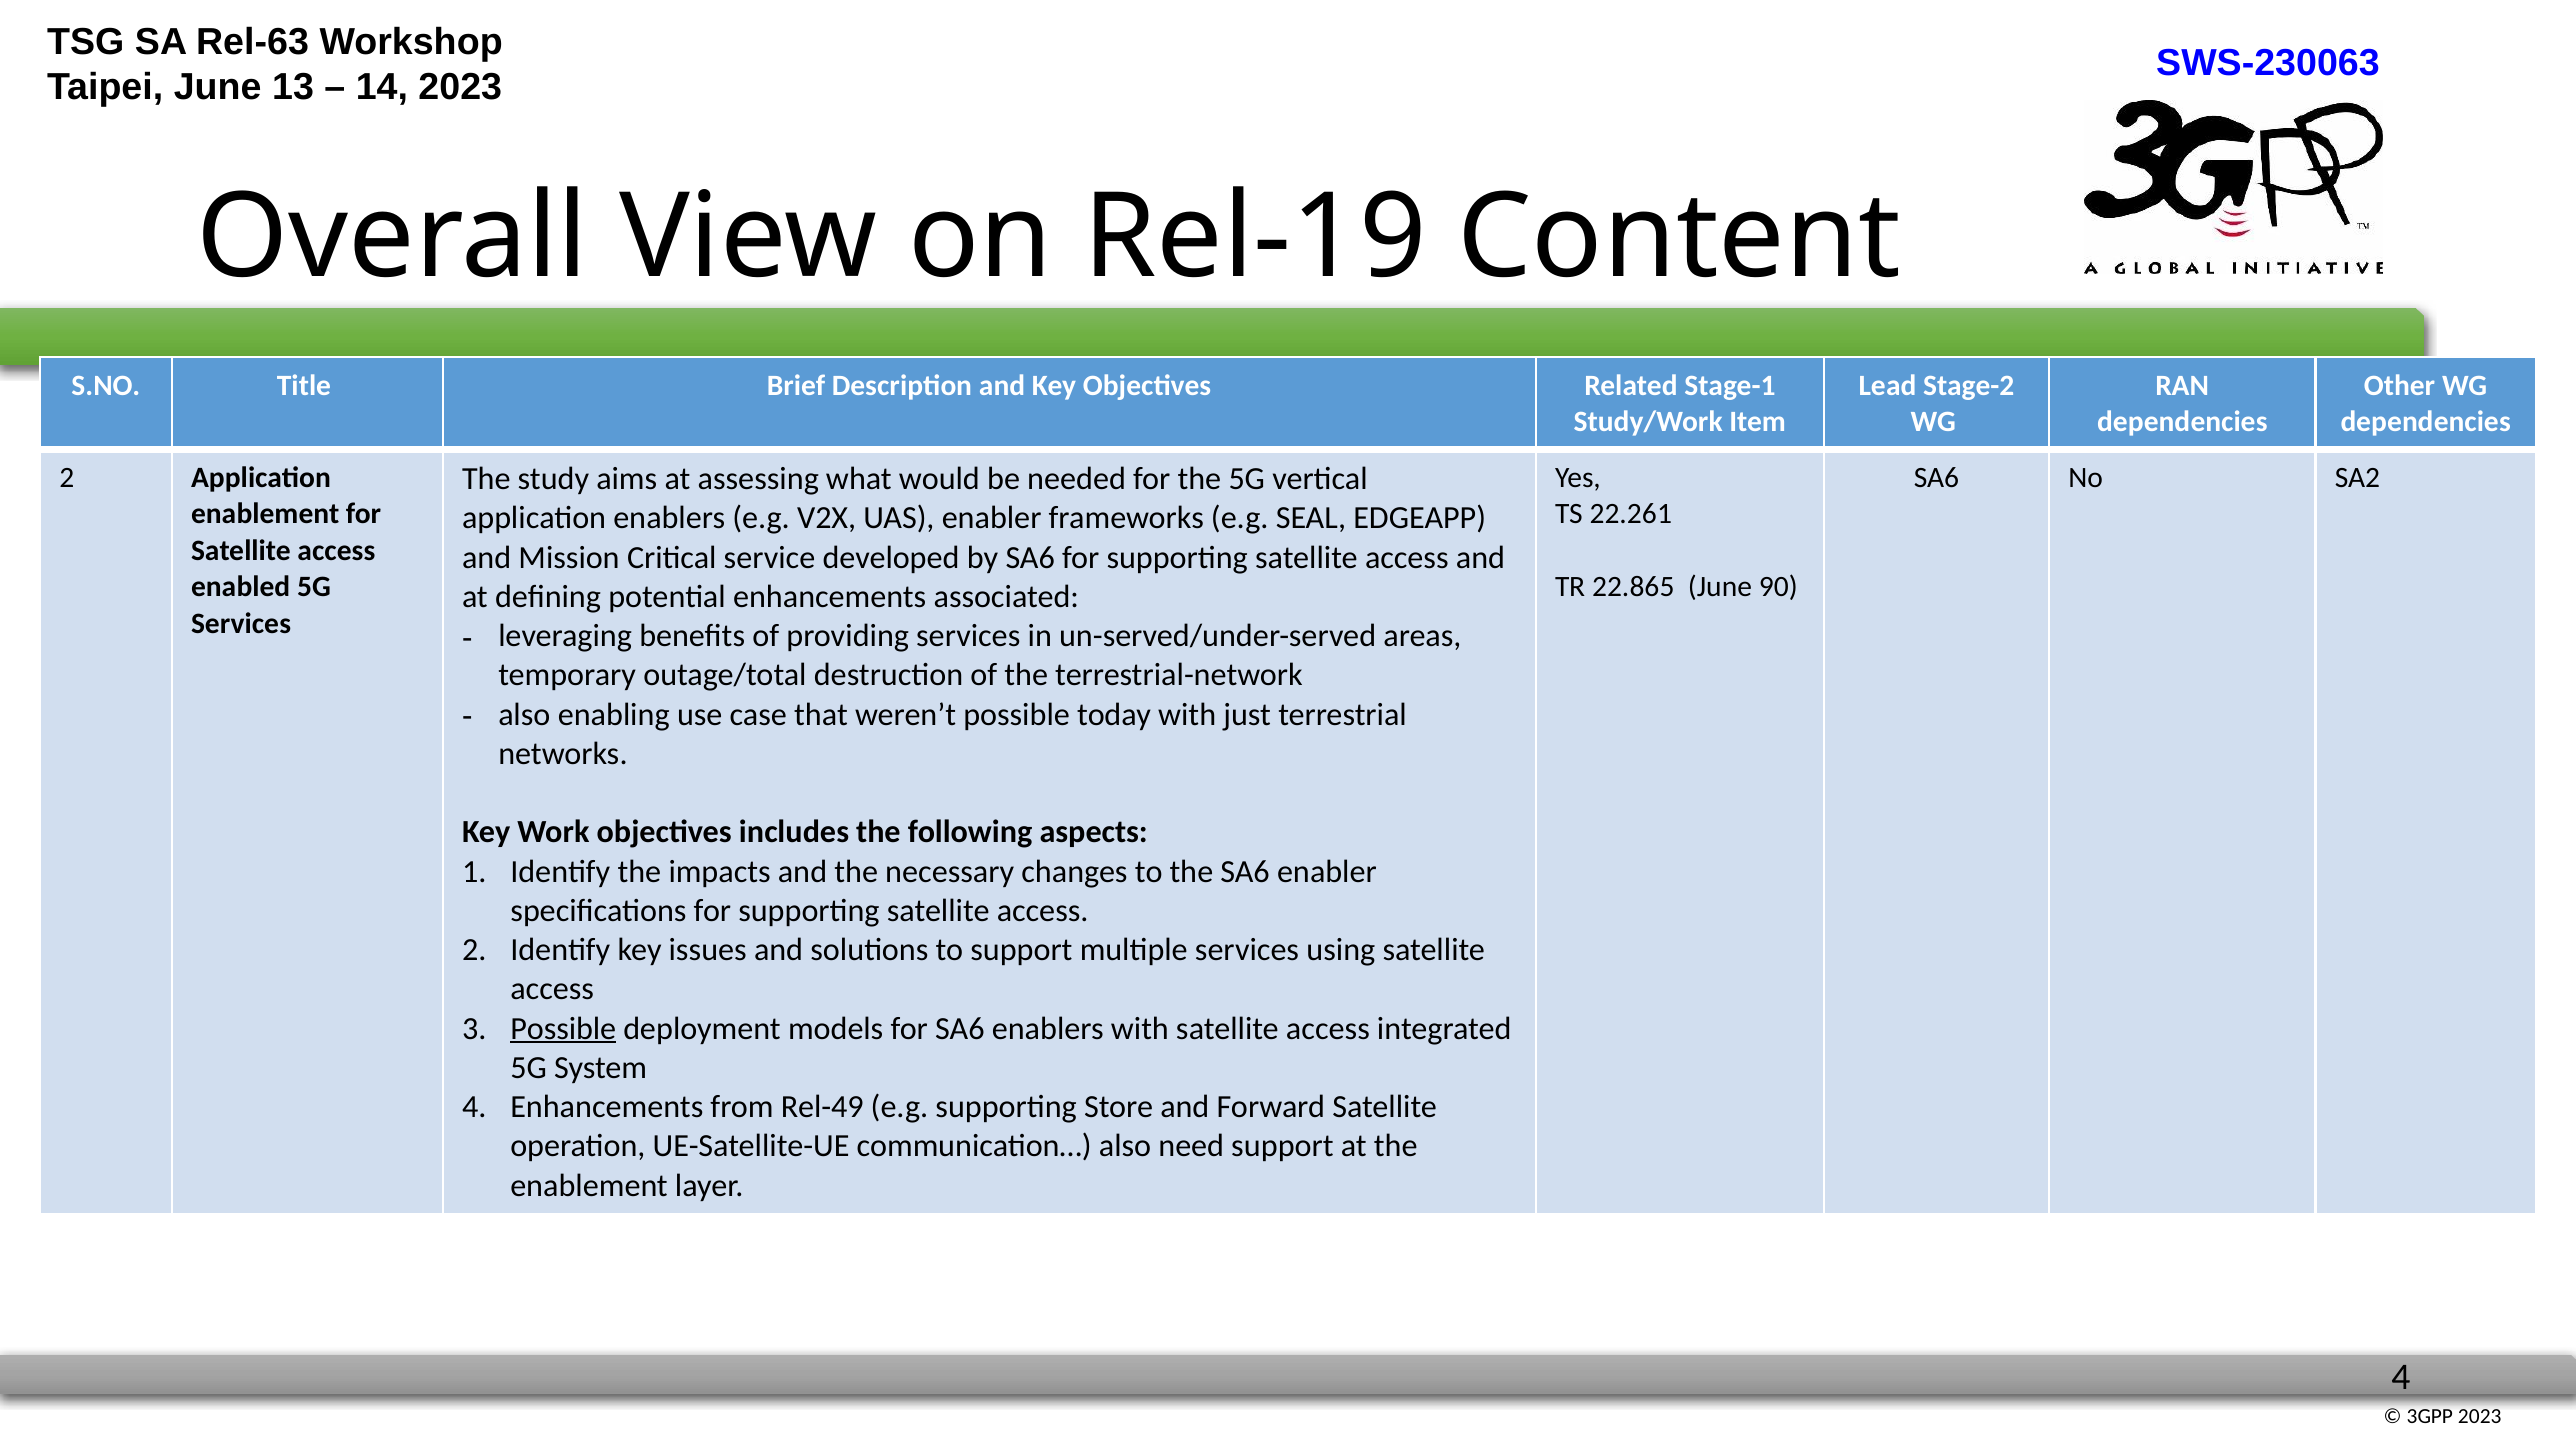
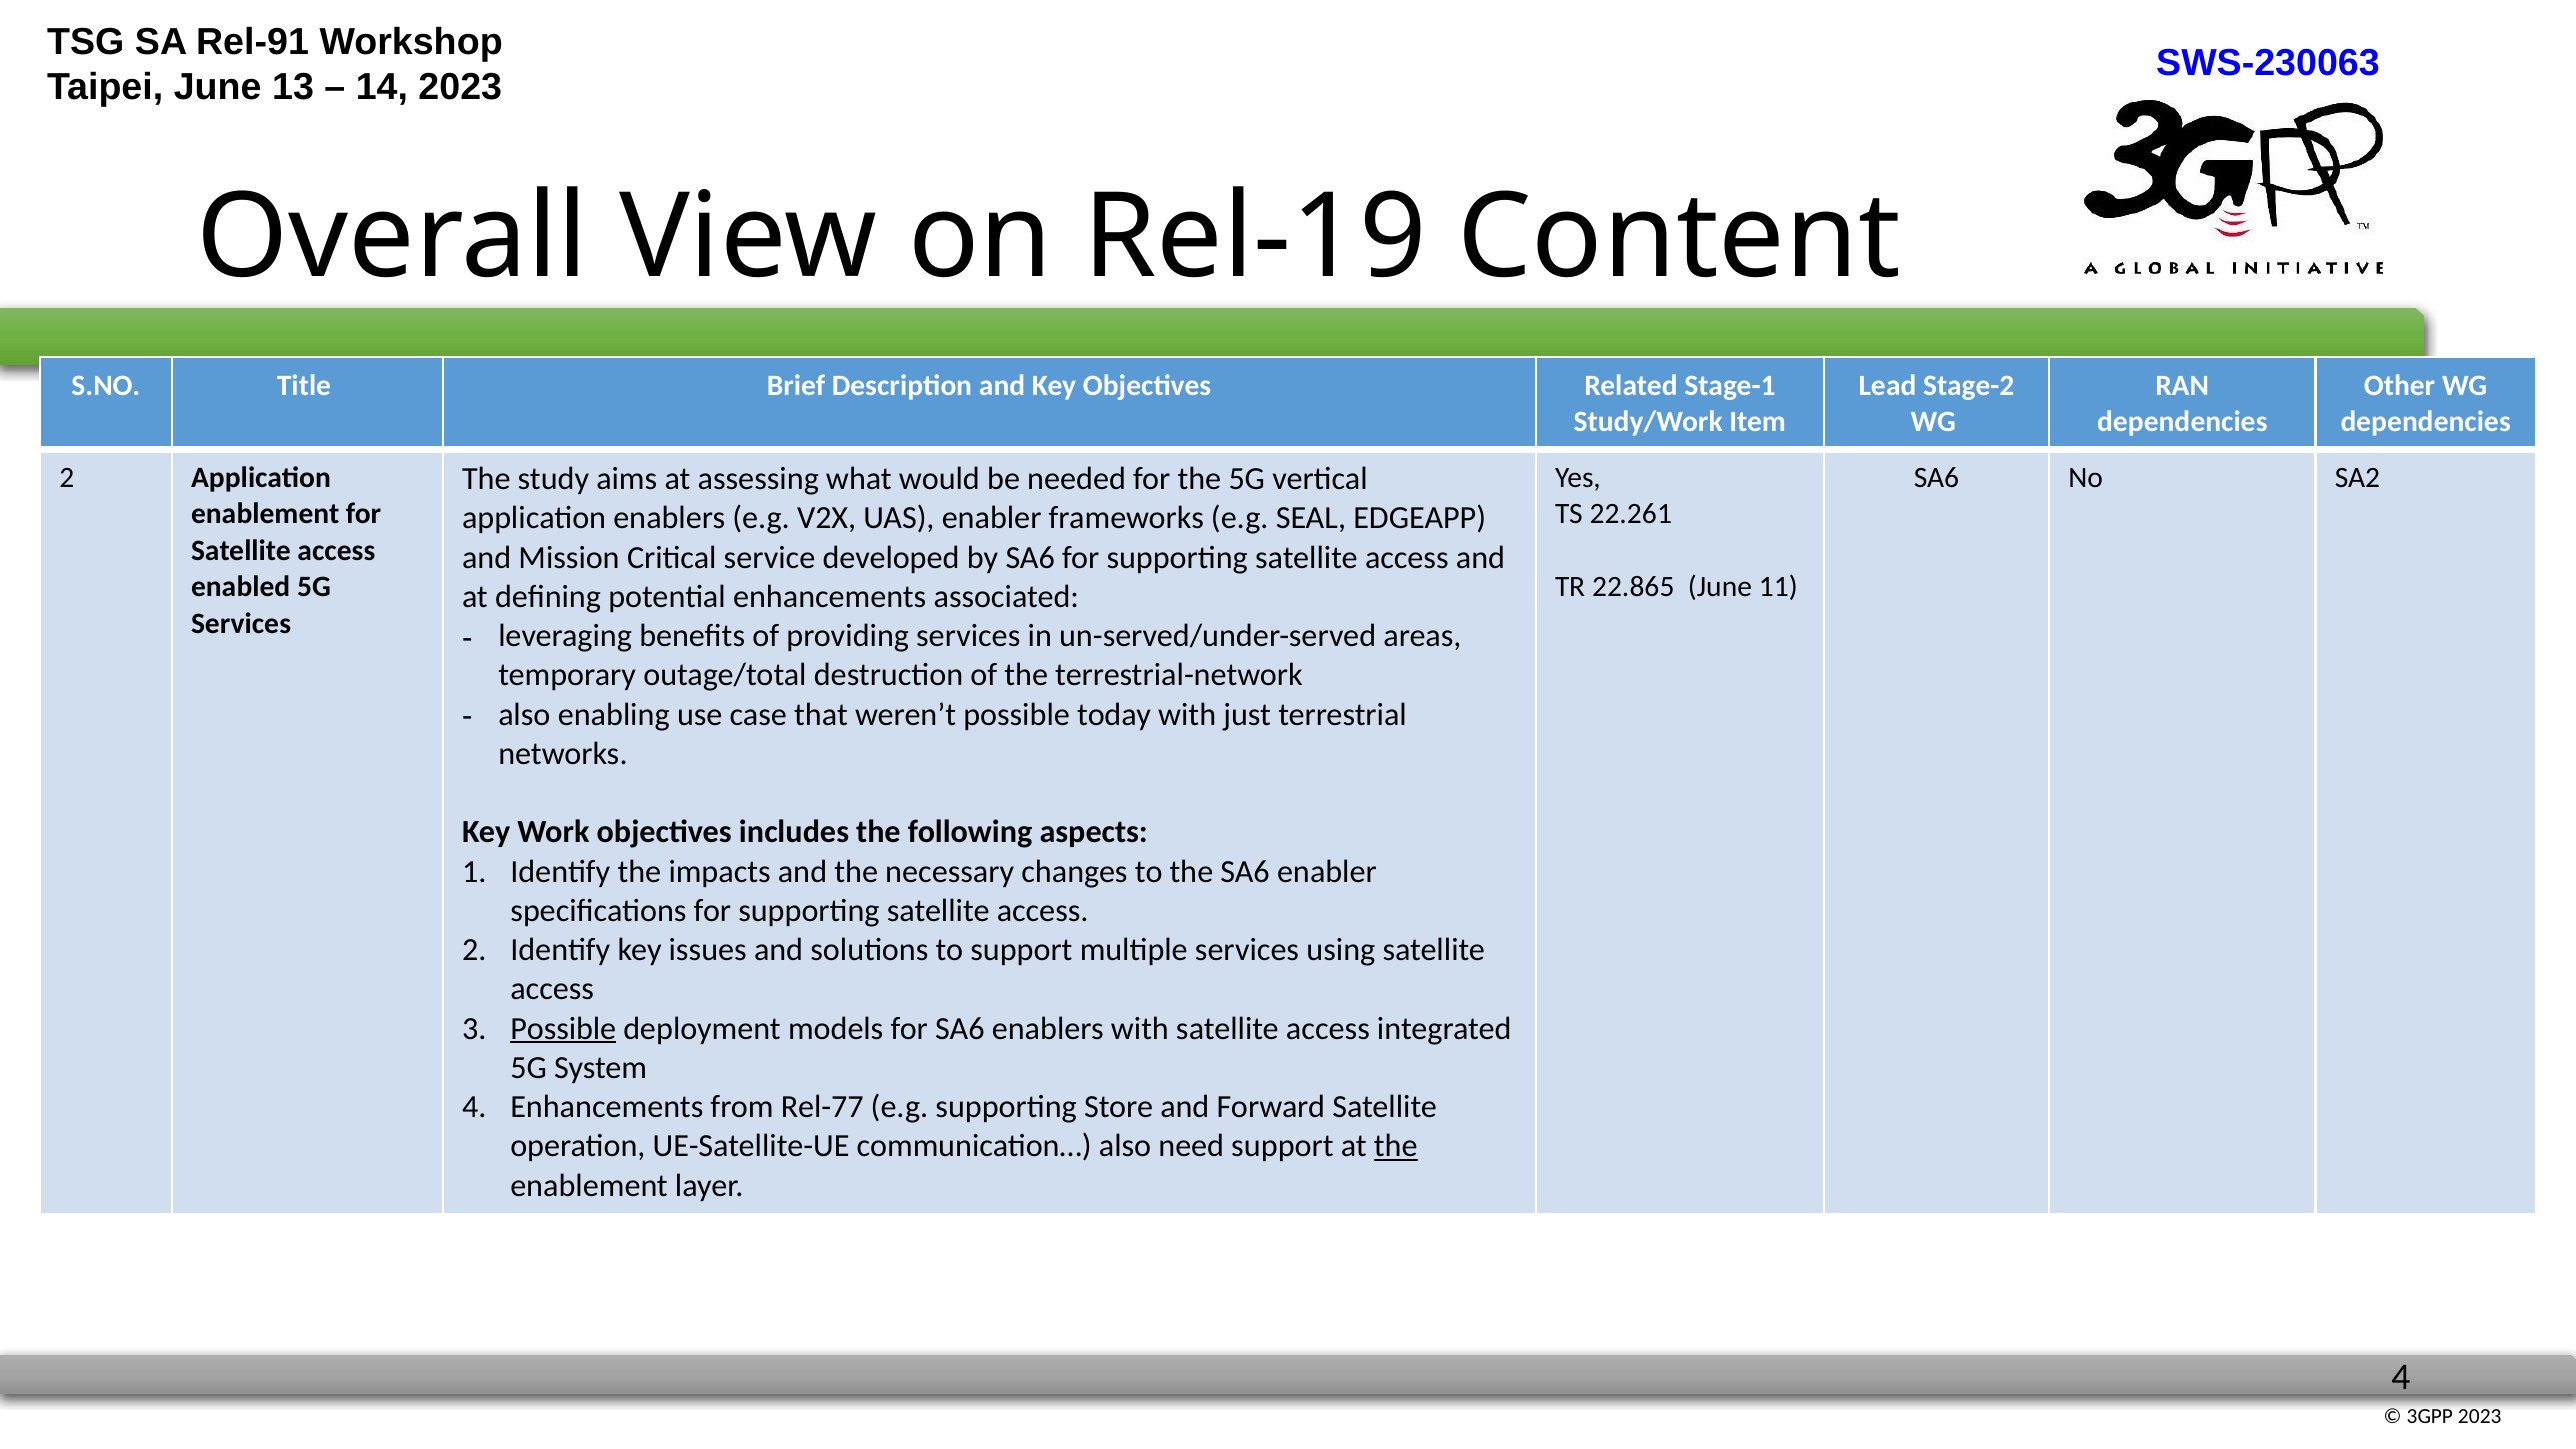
Rel-63: Rel-63 -> Rel-91
90: 90 -> 11
Rel-49: Rel-49 -> Rel-77
the at (1396, 1146) underline: none -> present
